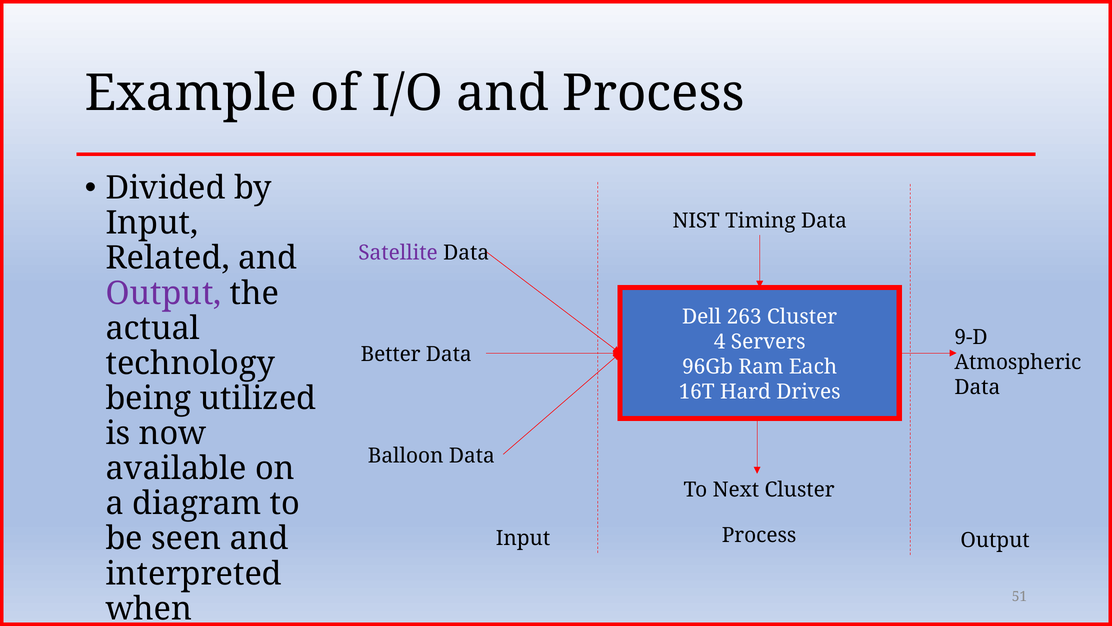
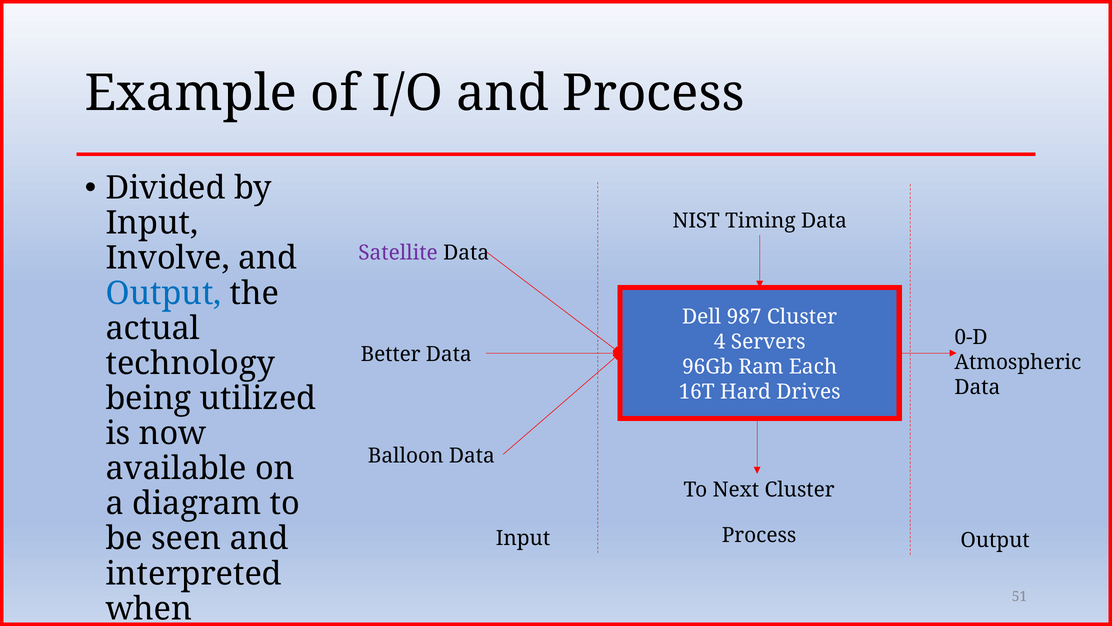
Related: Related -> Involve
Output at (164, 293) colour: purple -> blue
263: 263 -> 987
9-D: 9-D -> 0-D
